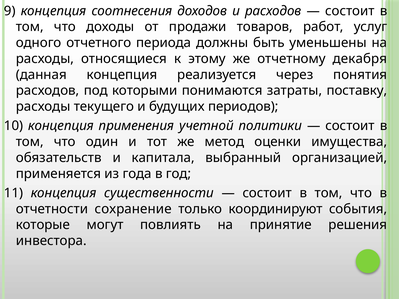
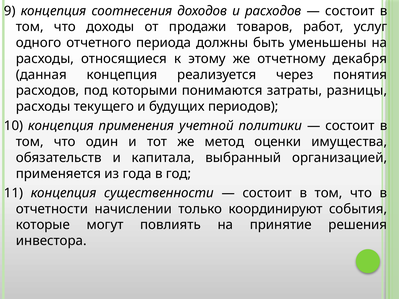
поставку: поставку -> разницы
сохранение: сохранение -> начислении
